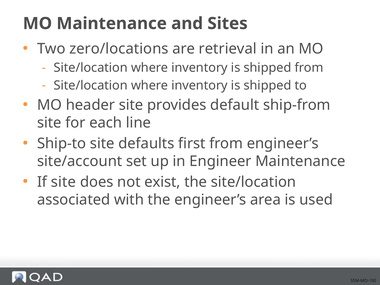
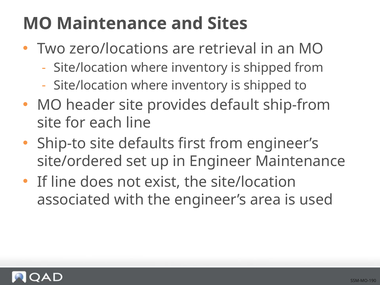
site/account: site/account -> site/ordered
If site: site -> line
